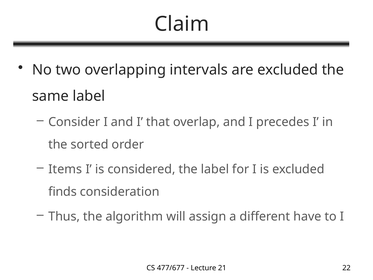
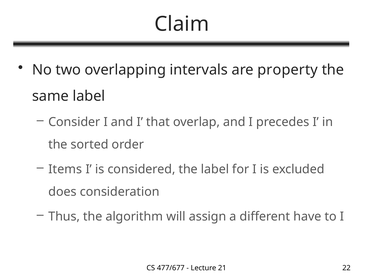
are excluded: excluded -> property
finds: finds -> does
